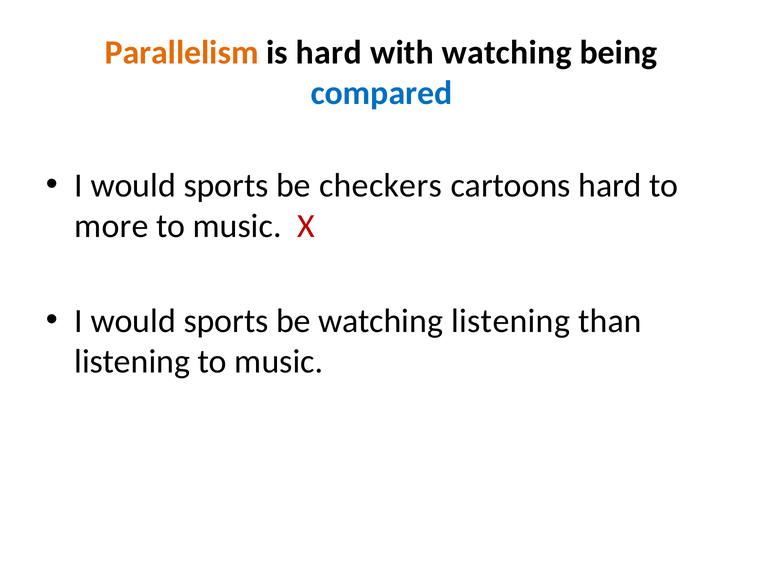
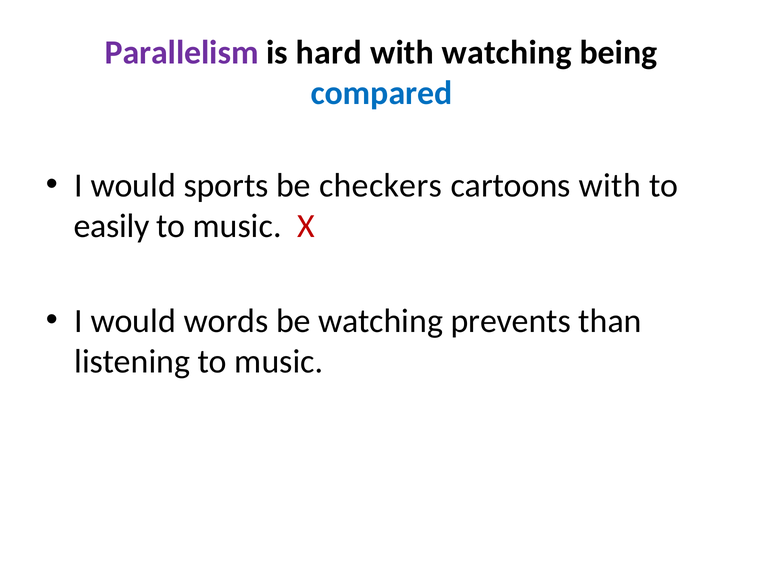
Parallelism colour: orange -> purple
cartoons hard: hard -> with
more: more -> easily
sports at (226, 321): sports -> words
watching listening: listening -> prevents
